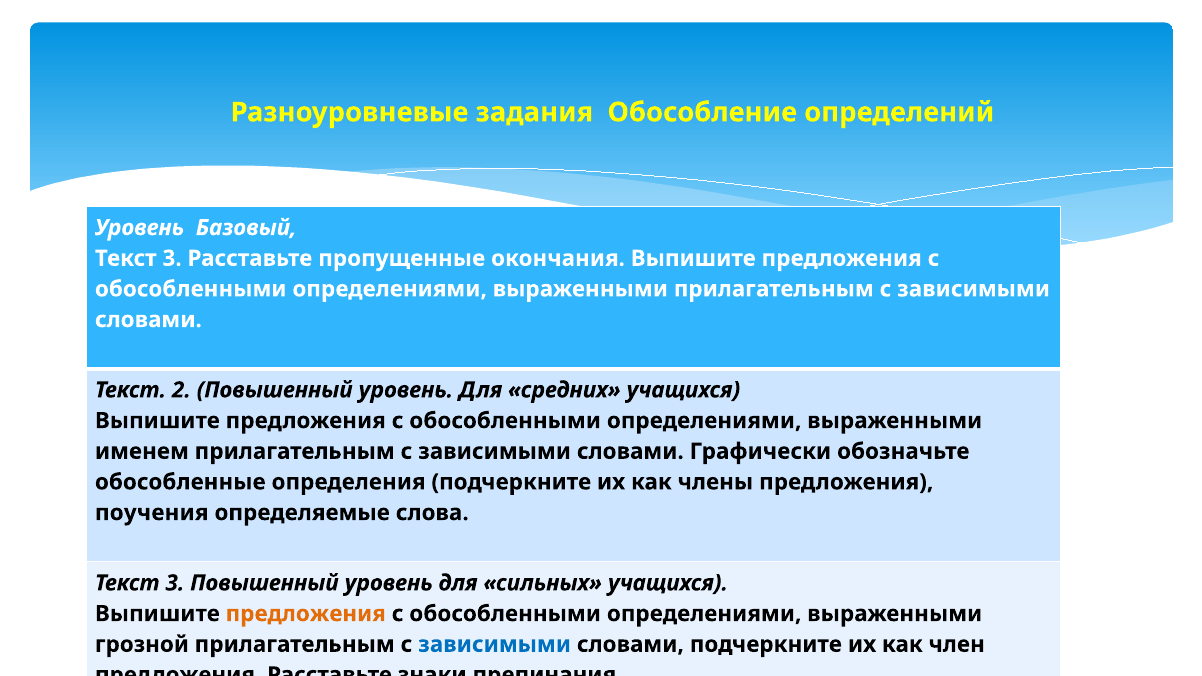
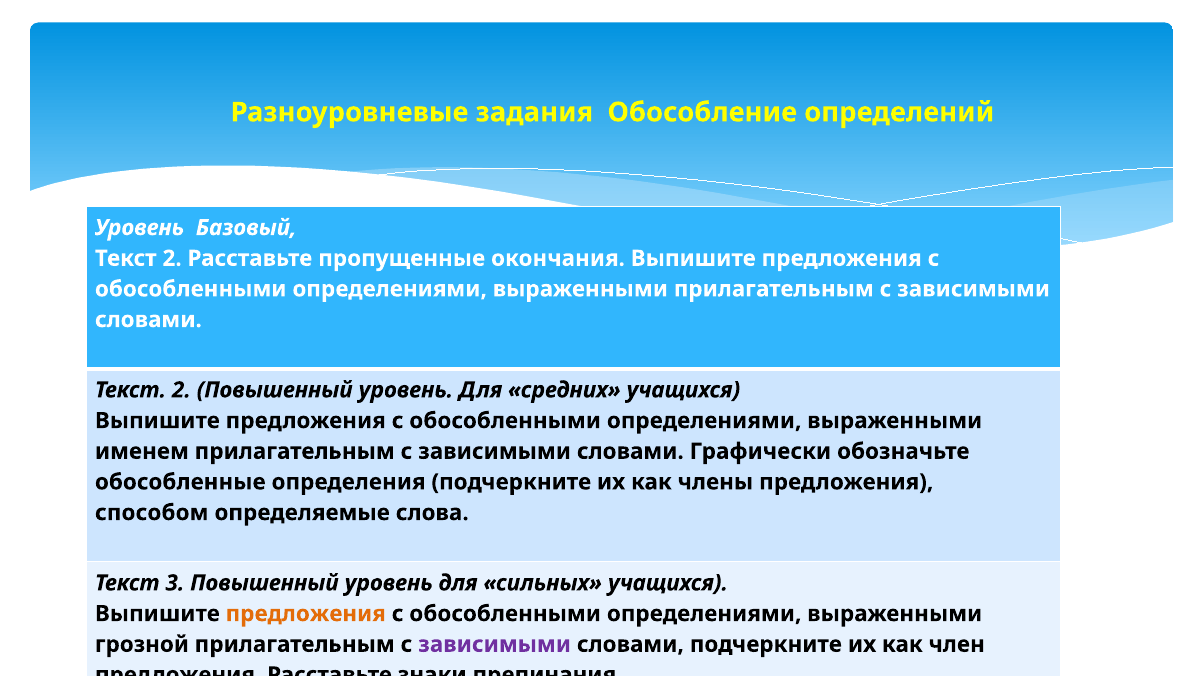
3 at (172, 258): 3 -> 2
поучения: поучения -> способом
зависимыми at (495, 644) colour: blue -> purple
